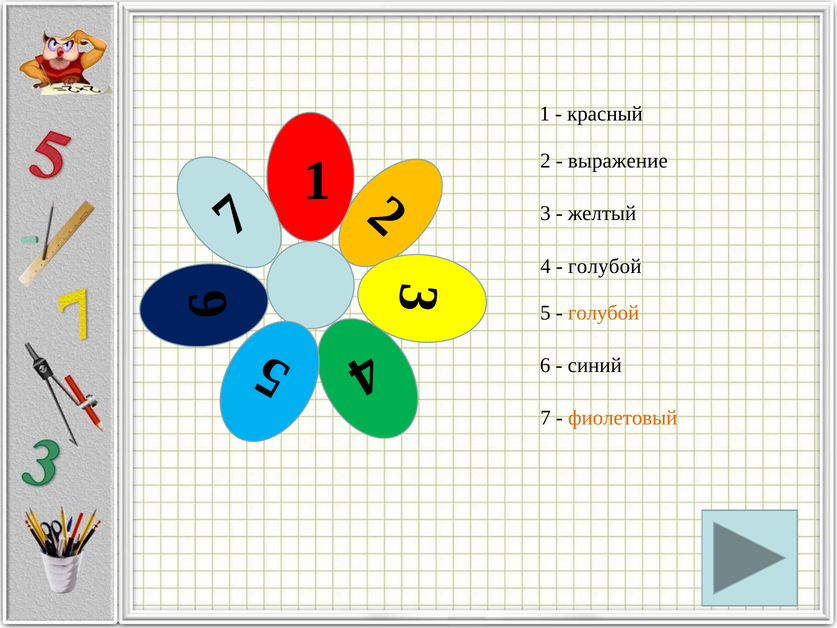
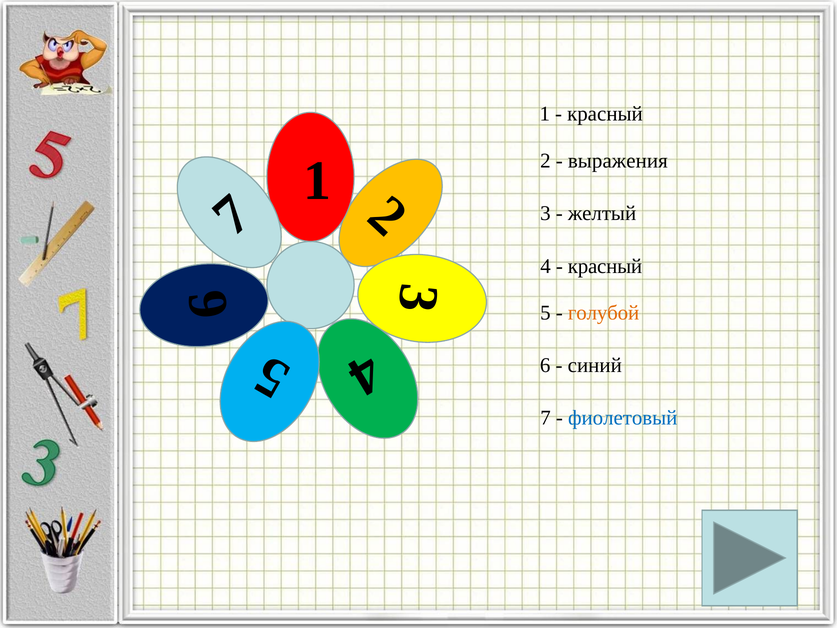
выражение: выражение -> выражения
голубой at (605, 266): голубой -> красный
фиолетовый colour: orange -> blue
